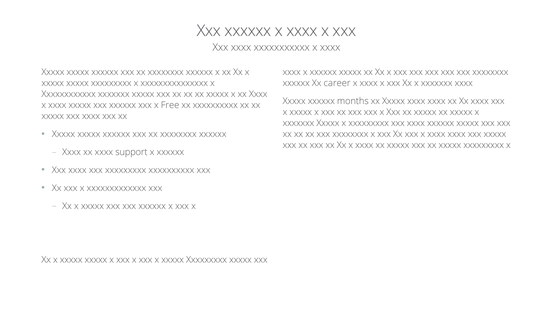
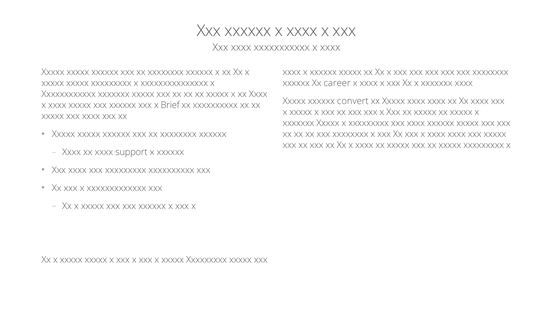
months: months -> convert
Free: Free -> Brief
